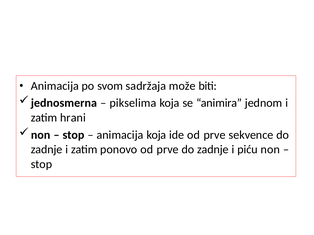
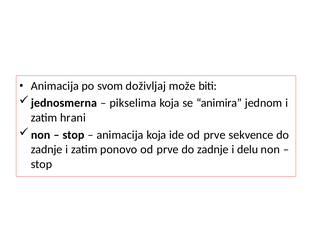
sadržaja: sadržaja -> doživljaj
piću: piću -> delu
